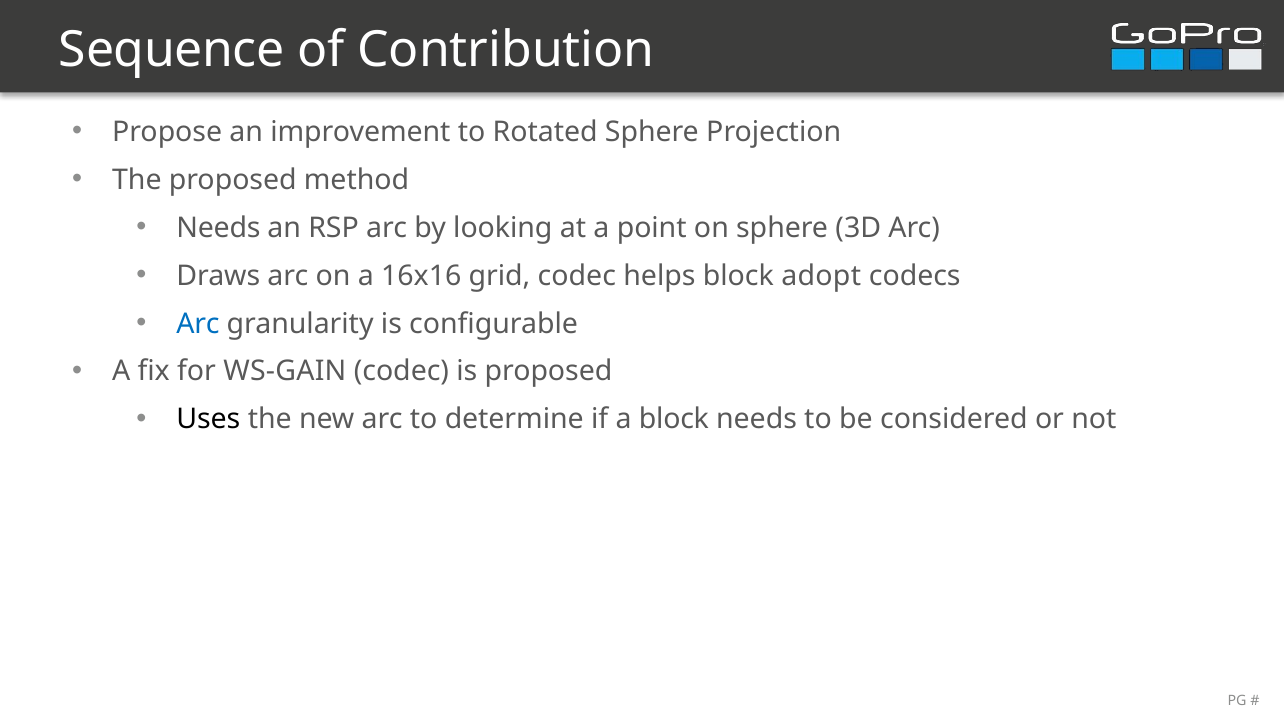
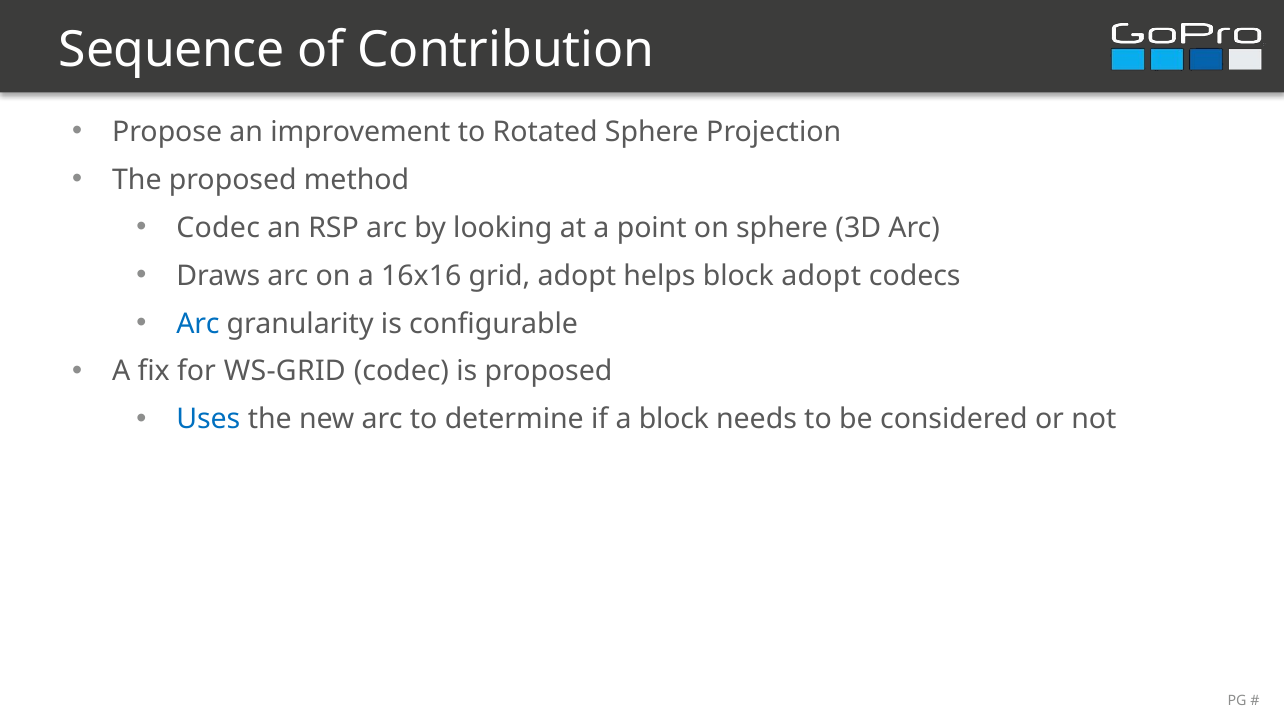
Needs at (218, 228): Needs -> Codec
grid codec: codec -> adopt
WS-GAIN: WS-GAIN -> WS-GRID
Uses colour: black -> blue
